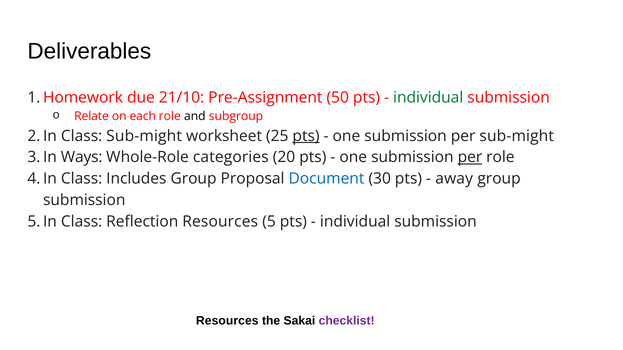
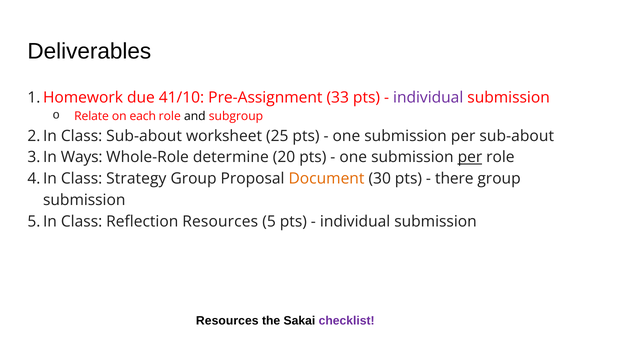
21/10: 21/10 -> 41/10
50: 50 -> 33
individual at (428, 98) colour: green -> purple
Class Sub-might: Sub-might -> Sub-about
pts at (306, 136) underline: present -> none
per sub-might: sub-might -> sub-about
categories: categories -> determine
Includes: Includes -> Strategy
Document colour: blue -> orange
away: away -> there
